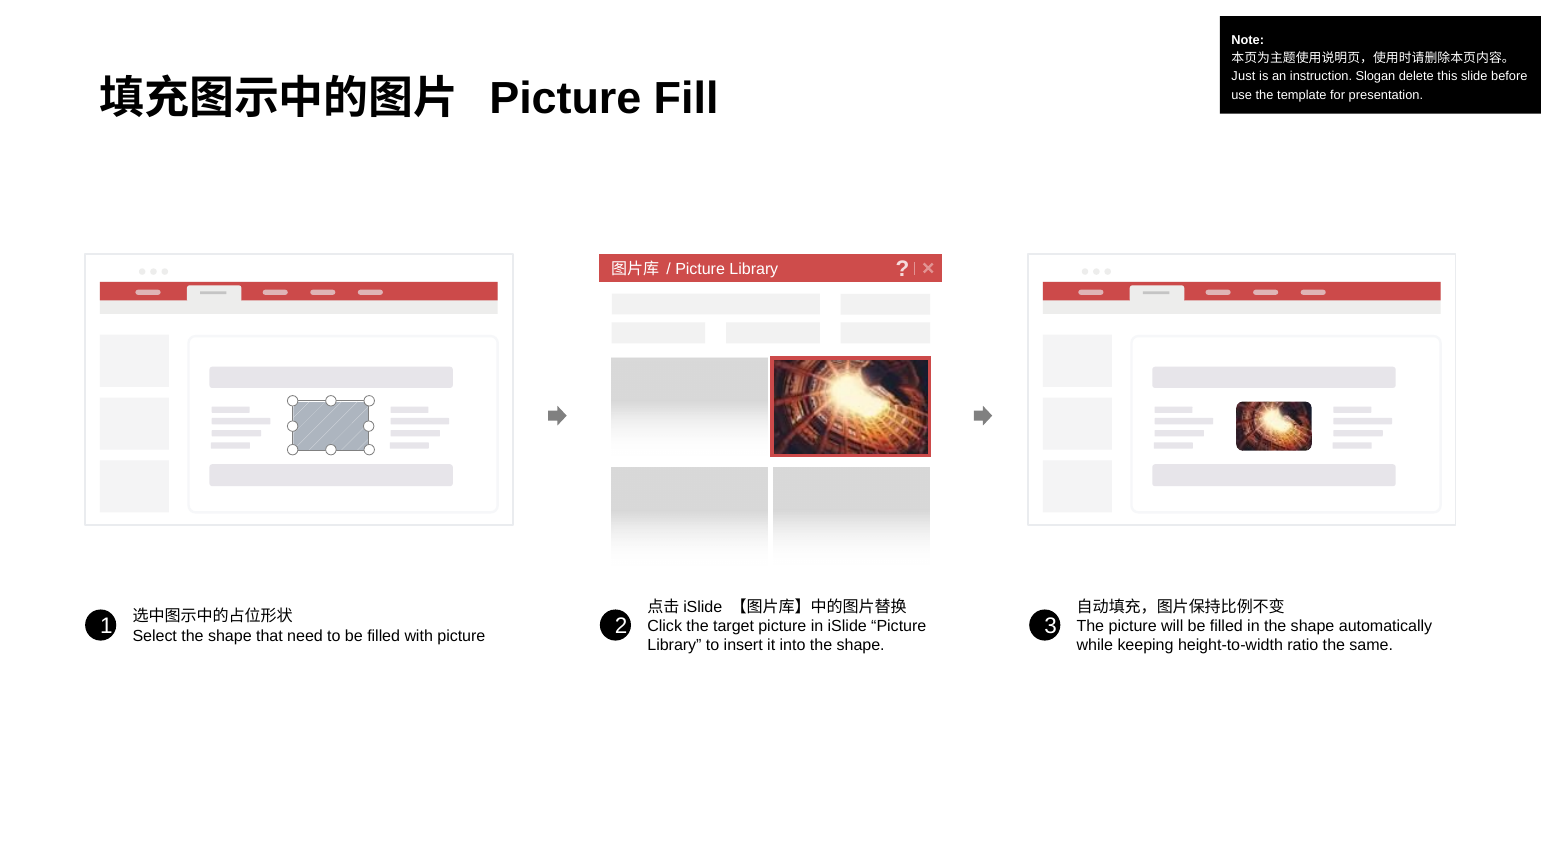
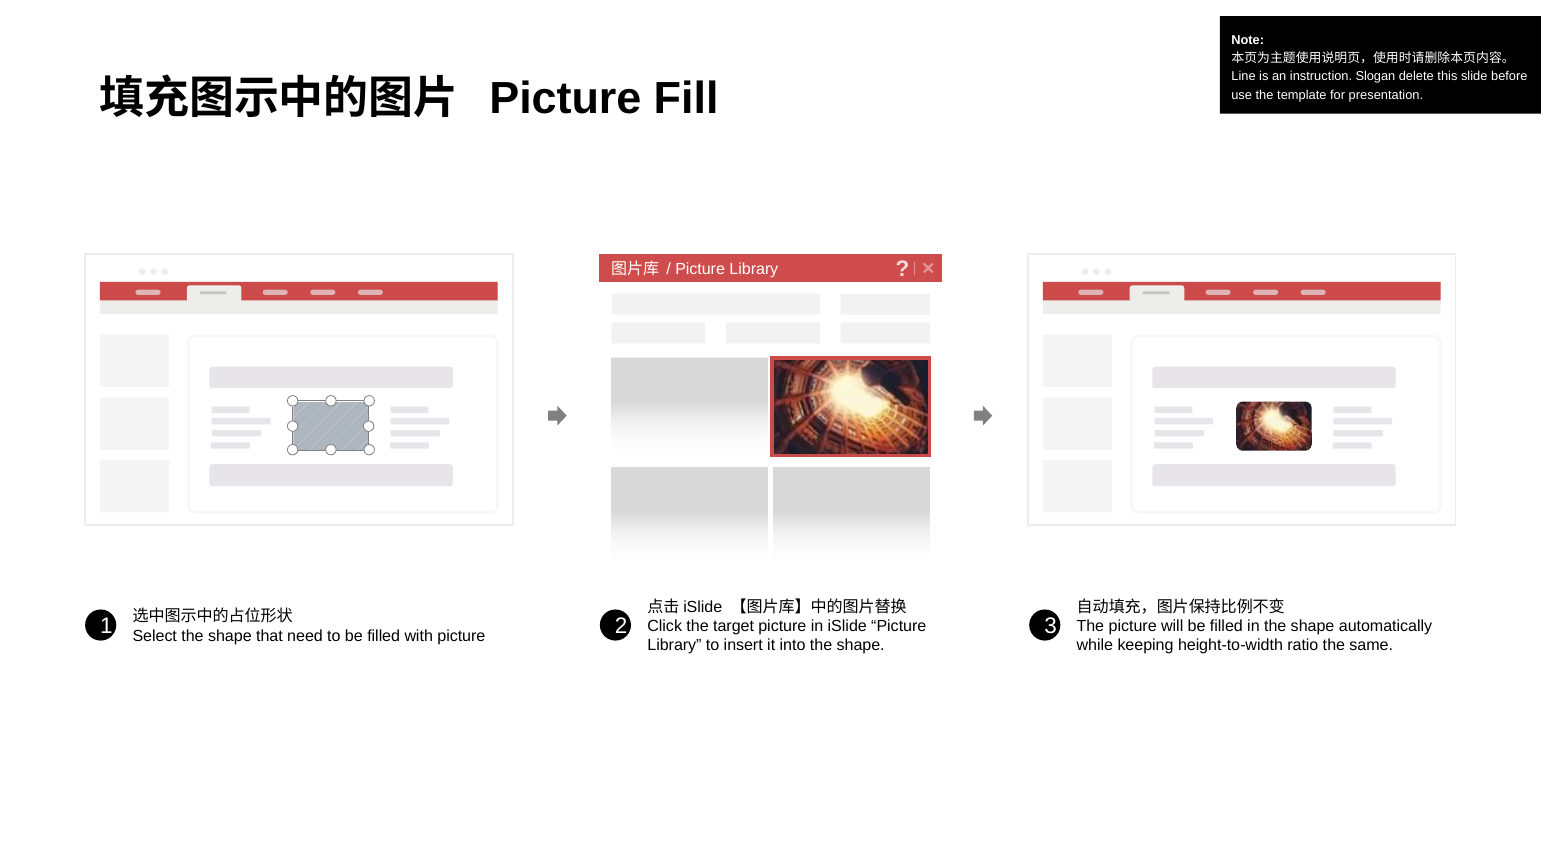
Just: Just -> Line
